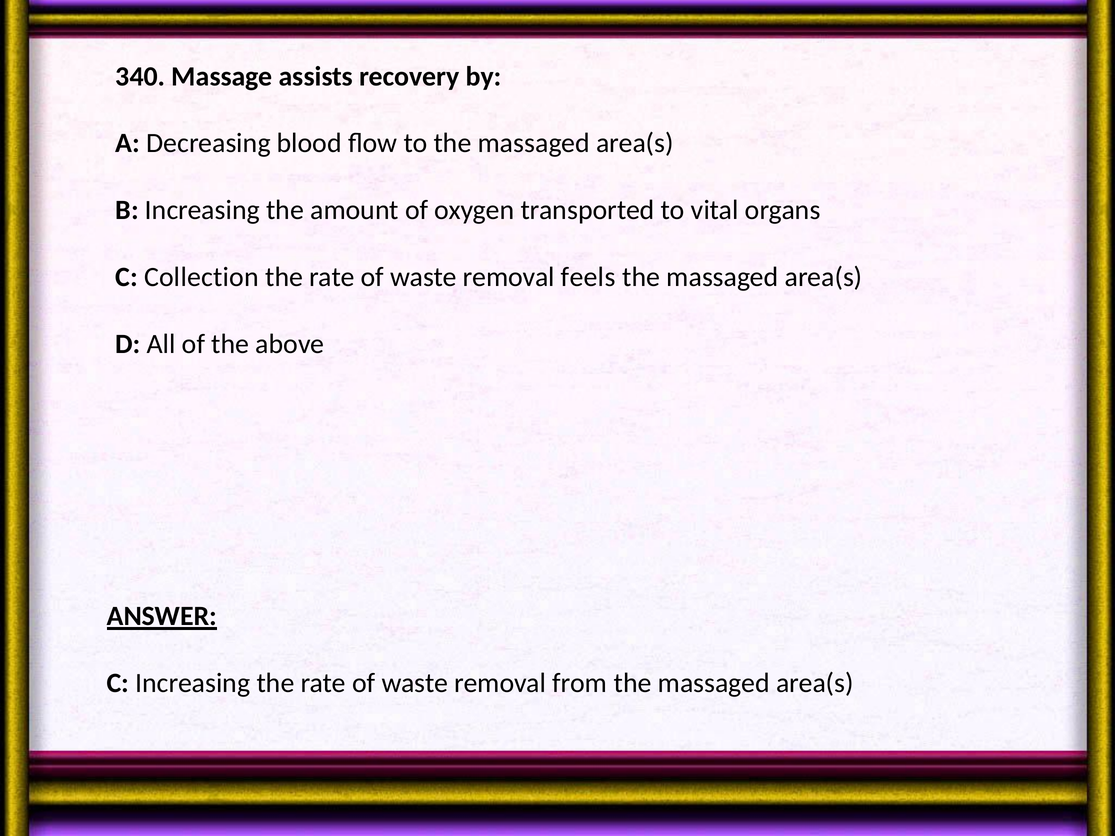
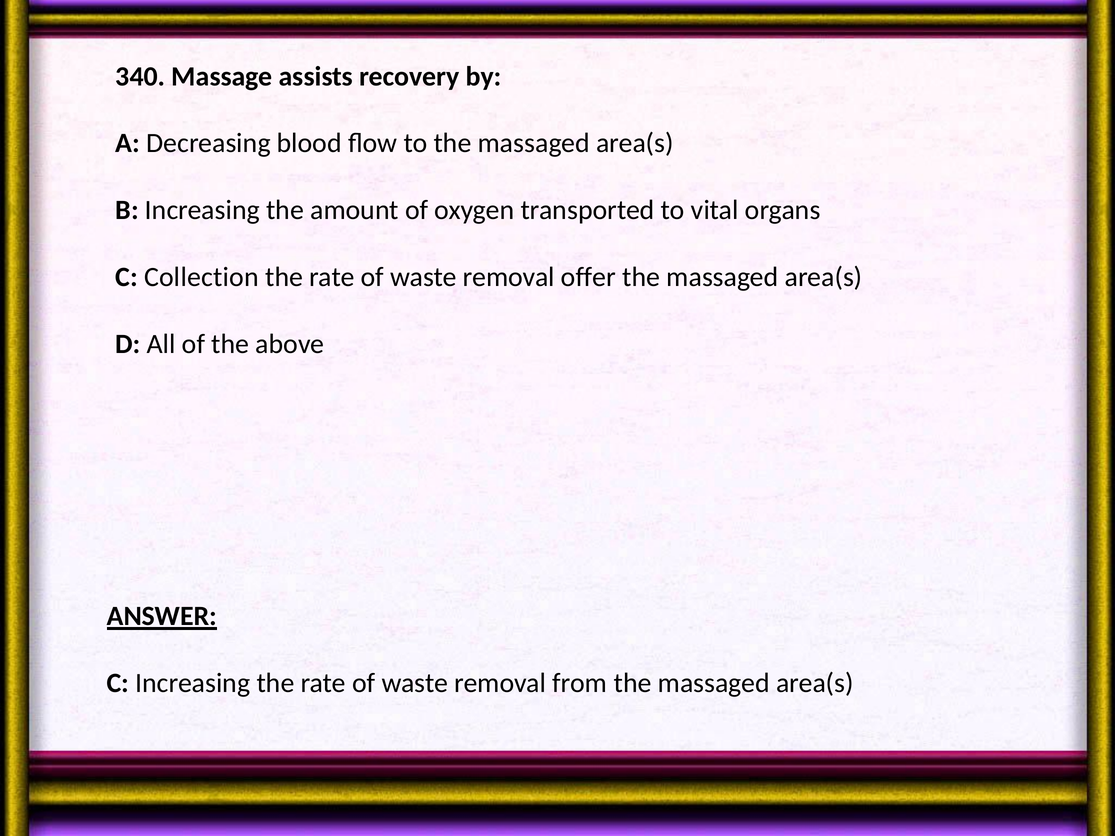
feels: feels -> offer
